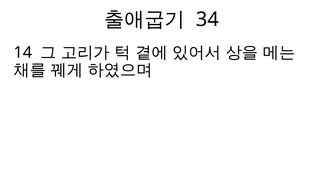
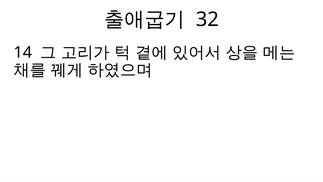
34: 34 -> 32
